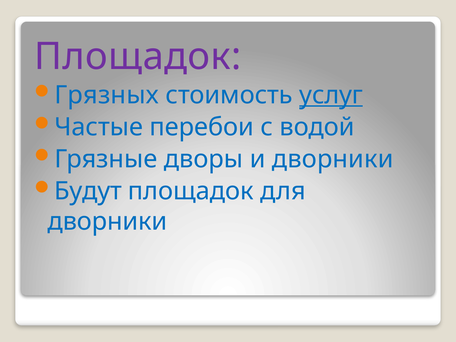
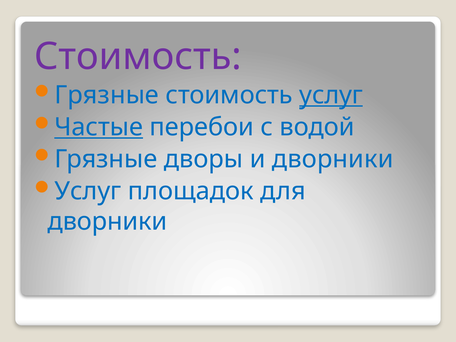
Площадок at (138, 56): Площадок -> Стоимость
Грязных at (107, 95): Грязных -> Грязные
Частые underline: none -> present
Будут at (88, 191): Будут -> Услуг
